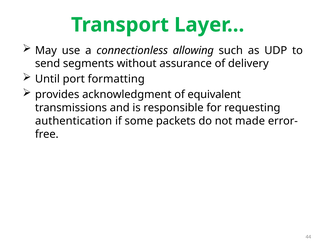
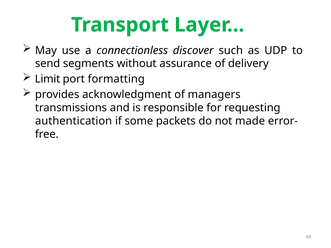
allowing: allowing -> discover
Until: Until -> Limit
equivalent: equivalent -> managers
